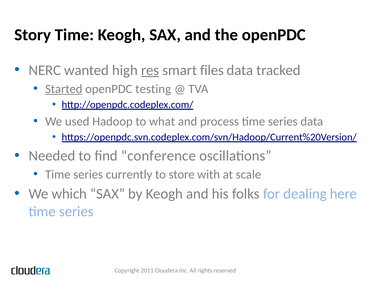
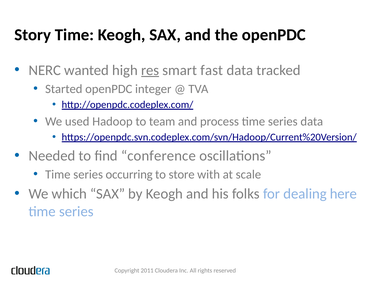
files: files -> fast
Started underline: present -> none
testing: testing -> integer
what: what -> team
currently: currently -> occurring
